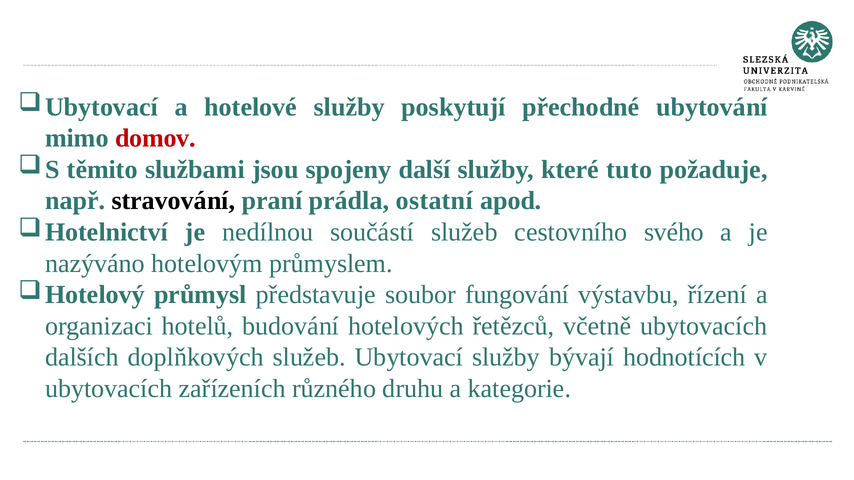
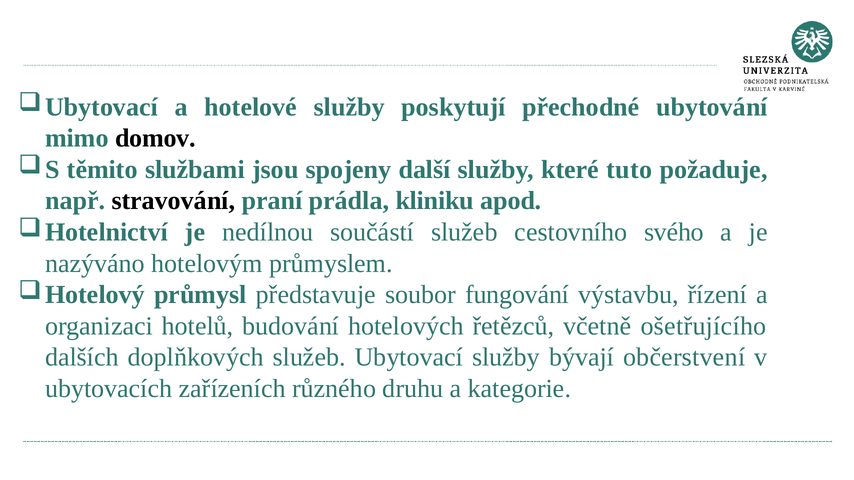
domov colour: red -> black
ostatní: ostatní -> kliniku
včetně ubytovacích: ubytovacích -> ošetřujícího
hodnotících: hodnotících -> občerstvení
